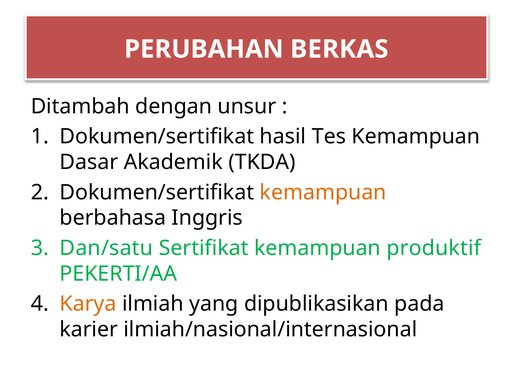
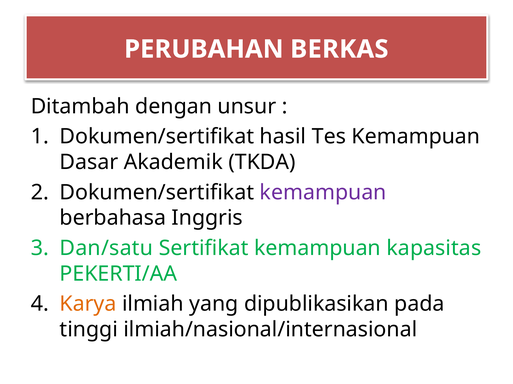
kemampuan at (323, 193) colour: orange -> purple
produktif: produktif -> kapasitas
karier: karier -> tinggi
